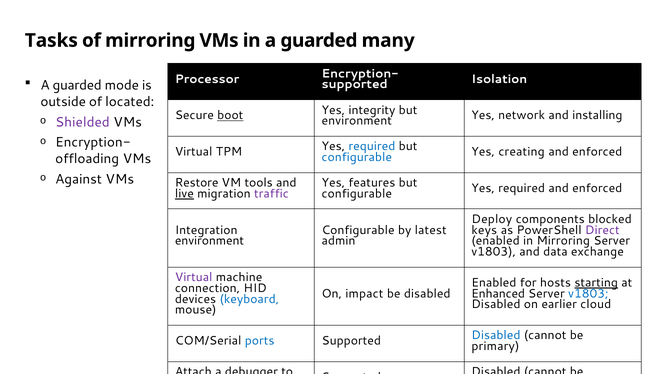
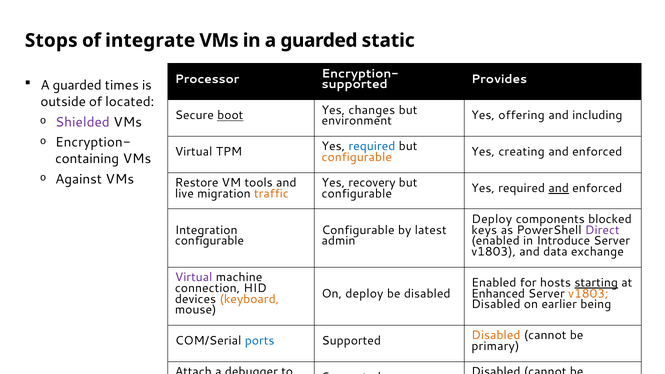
Tasks: Tasks -> Stops
of mirroring: mirroring -> integrate
many: many -> static
mode: mode -> times
Isolation: Isolation -> Provides
integrity: integrity -> changes
network: network -> offering
installing: installing -> including
configurable at (357, 157) colour: blue -> orange
offloading: offloading -> containing
features: features -> recovery
live underline: present -> none
traffic colour: purple -> orange
and at (559, 188) underline: none -> present
environment at (209, 241): environment -> configurable
in Mirroring: Mirroring -> Introduce
On impact: impact -> deploy
v1803 at (588, 294) colour: blue -> orange
keyboard colour: blue -> orange
cloud: cloud -> being
Disabled at (496, 335) colour: blue -> orange
